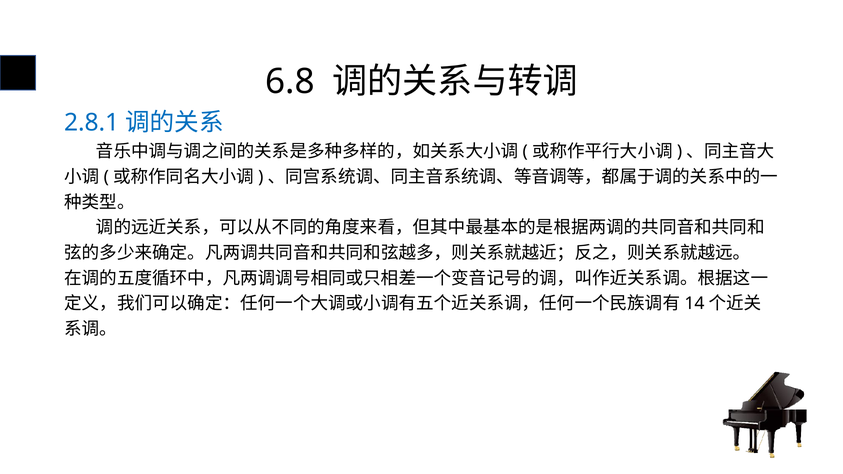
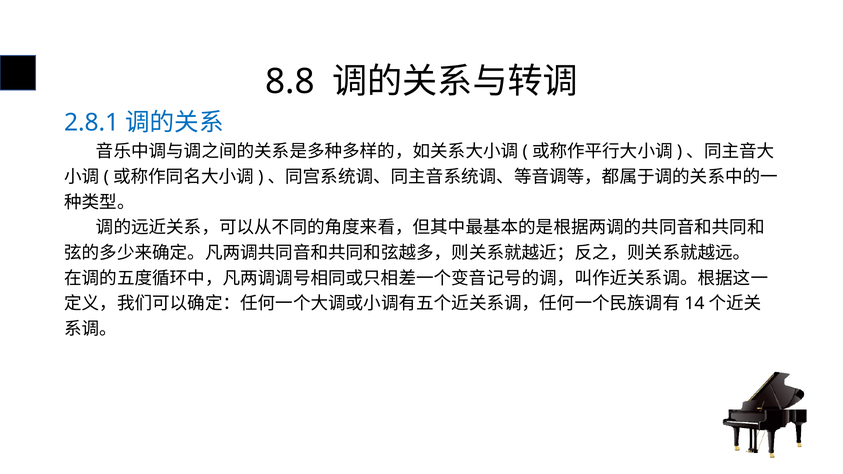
6.8: 6.8 -> 8.8
